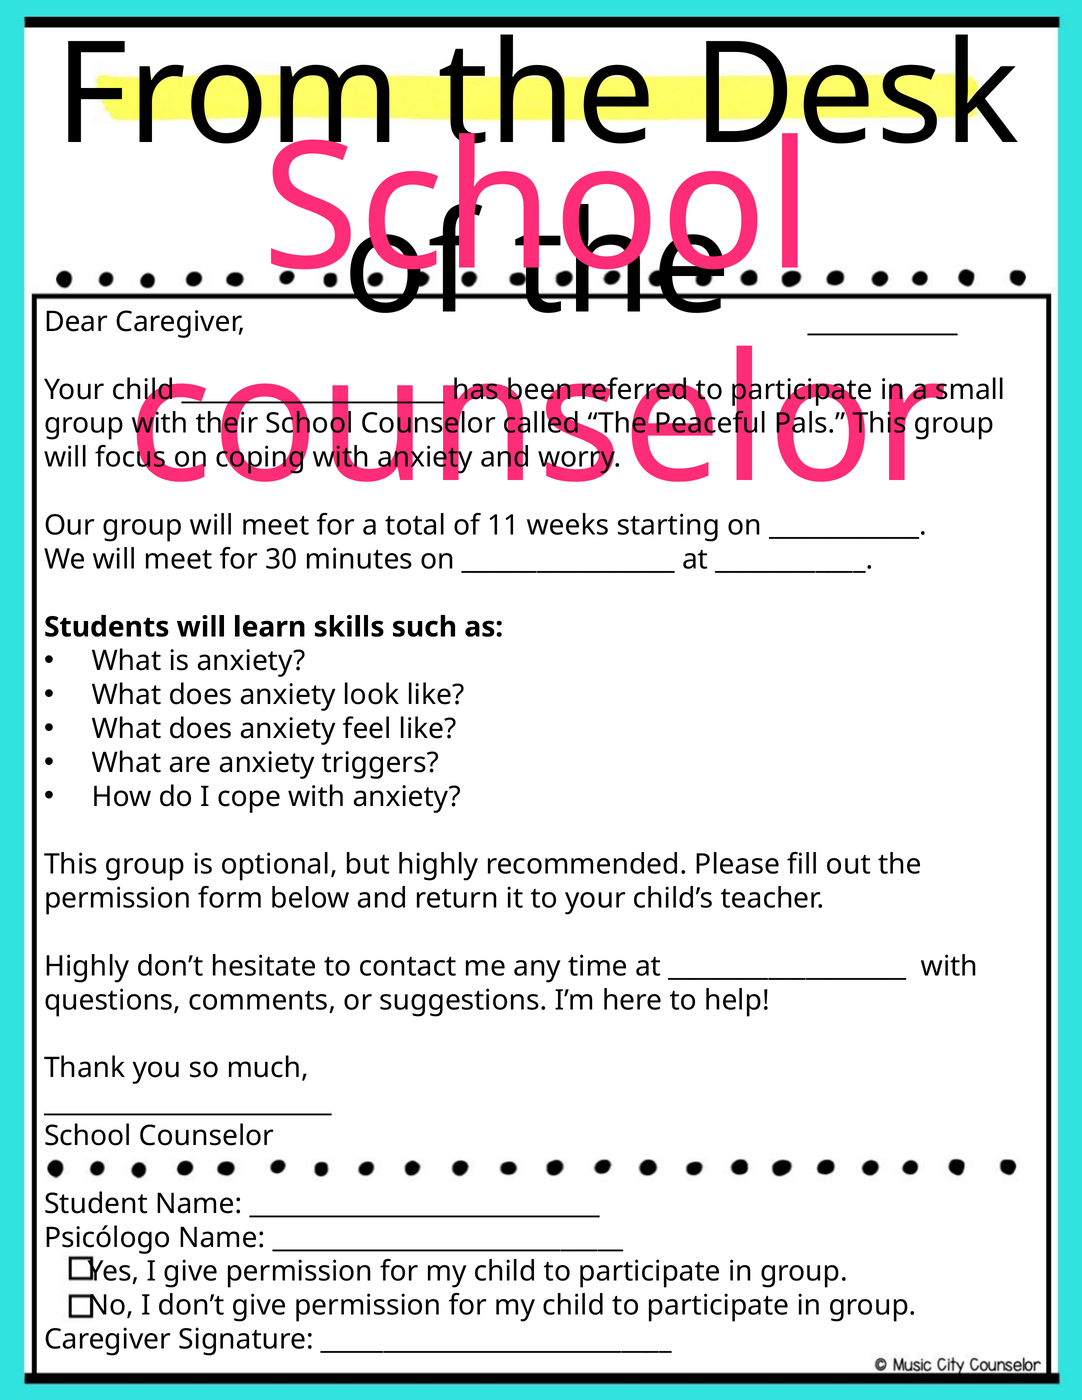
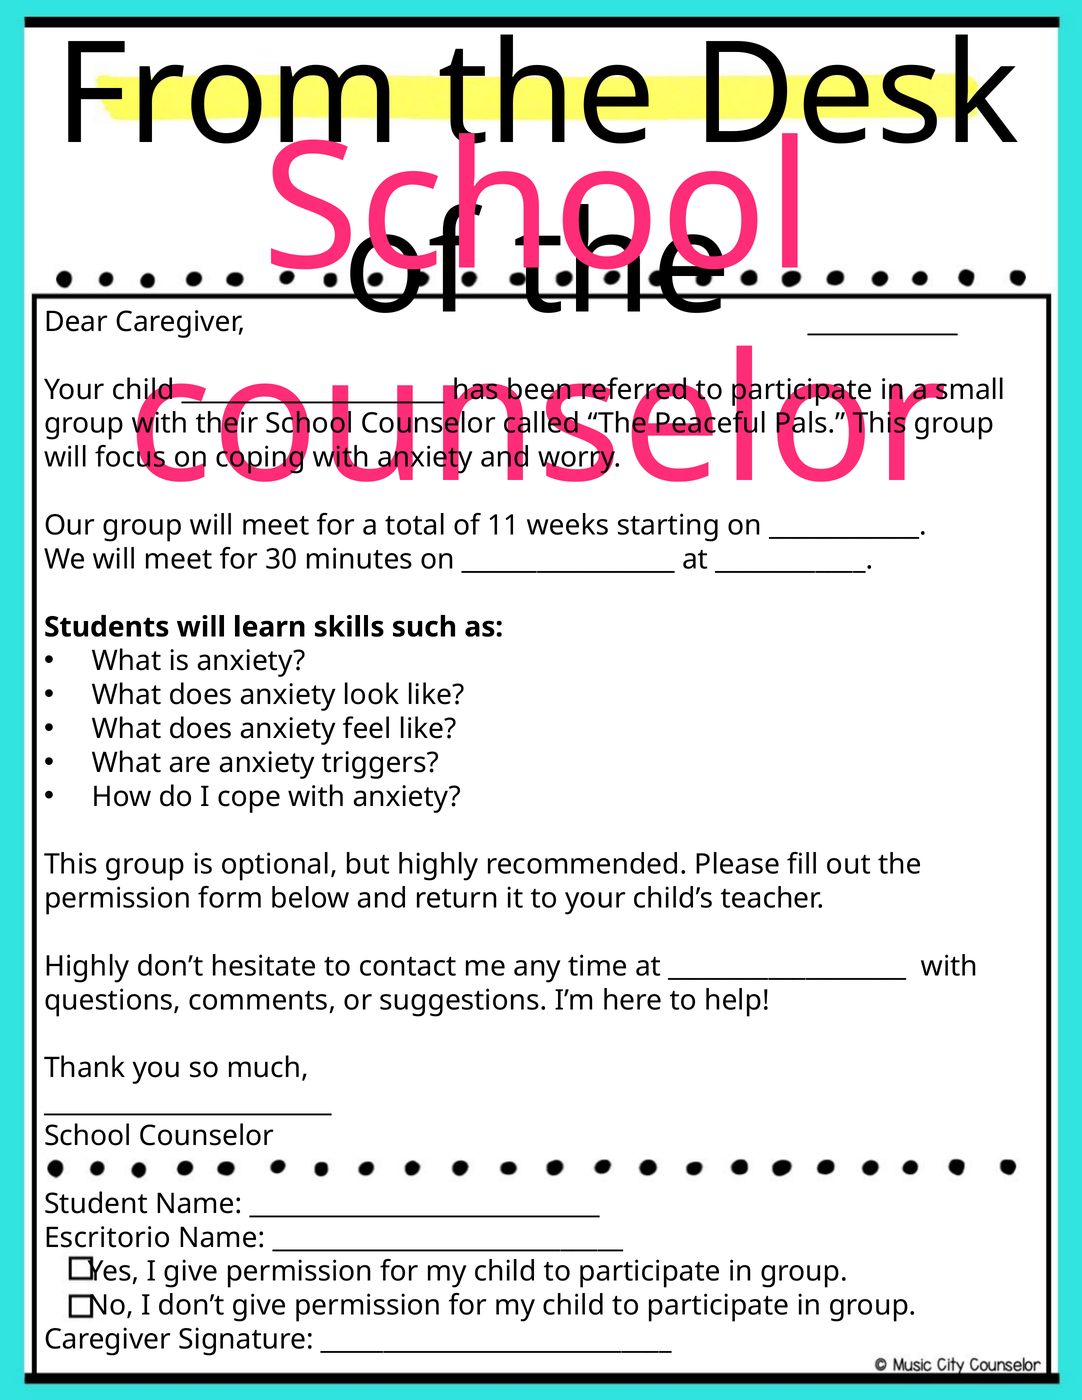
Psicólogo: Psicólogo -> Escritorio
